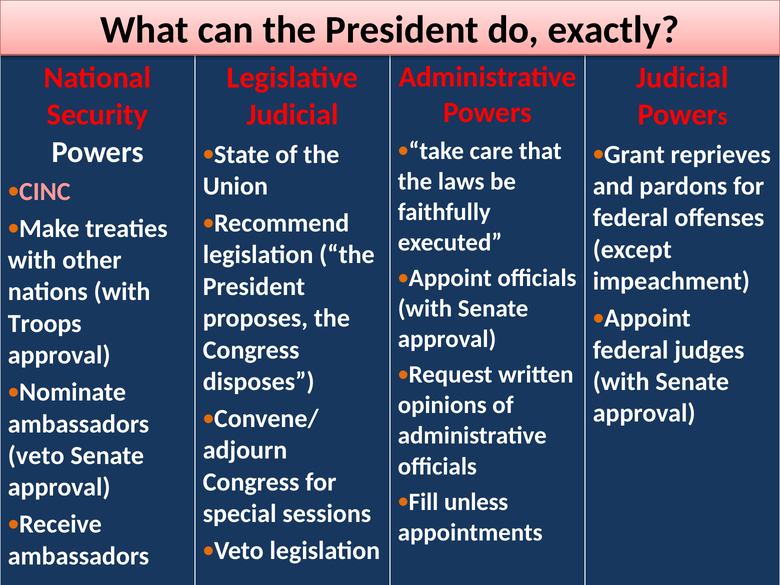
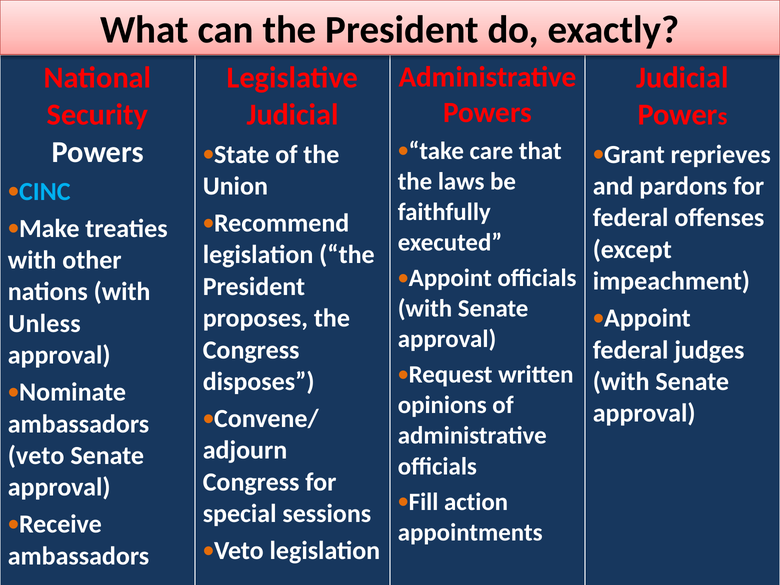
CINC colour: pink -> light blue
Troops: Troops -> Unless
unless: unless -> action
